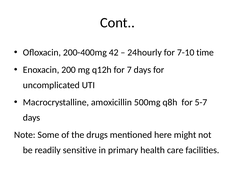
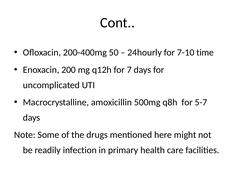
42: 42 -> 50
sensitive: sensitive -> infection
